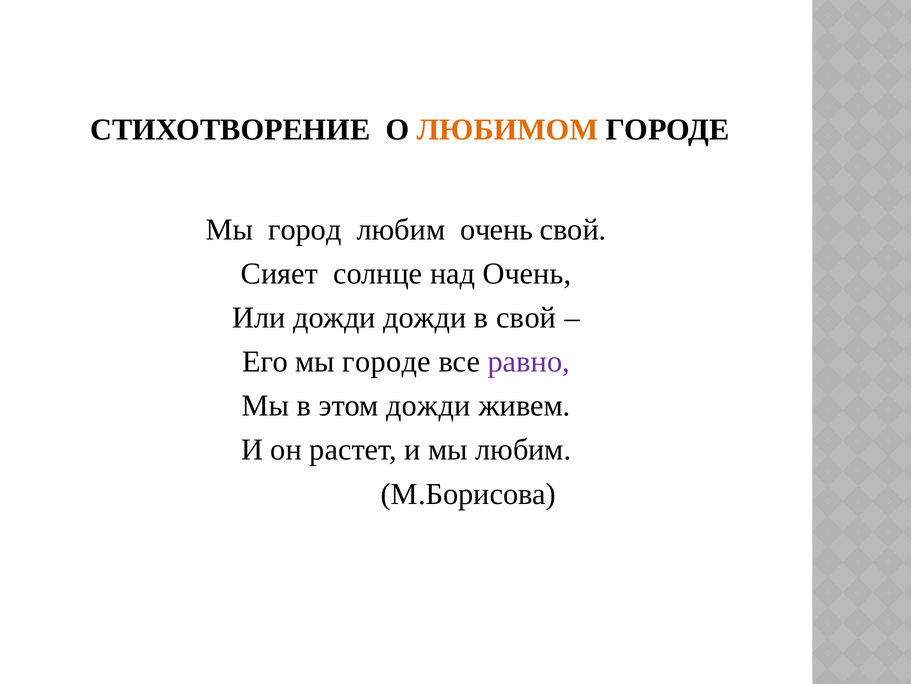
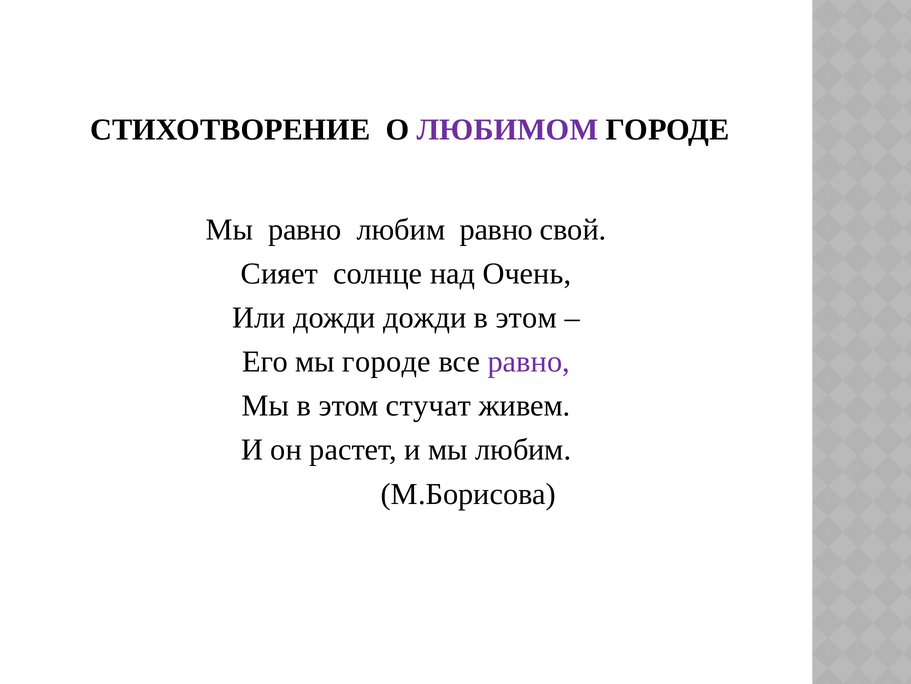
ЛЮБИМОМ colour: orange -> purple
Мы город: город -> равно
любим очень: очень -> равно
свой at (526, 317): свой -> этом
этом дожди: дожди -> стучат
